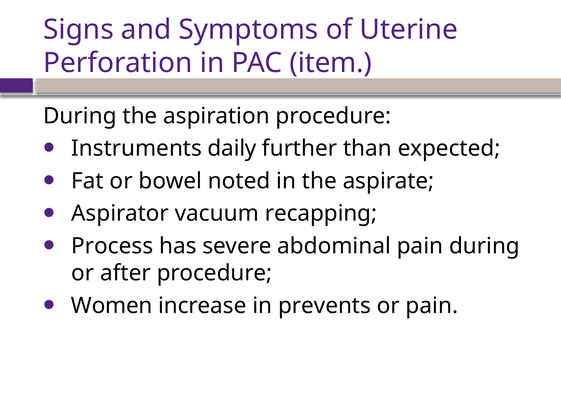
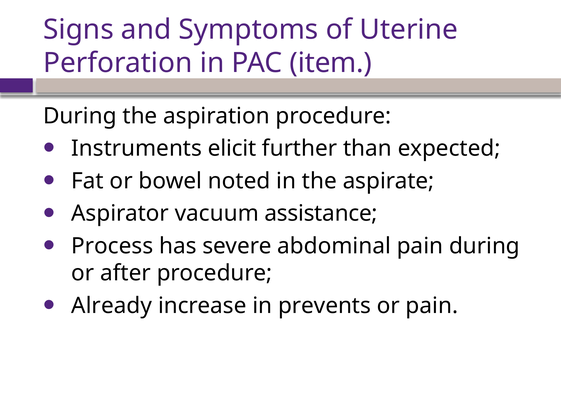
daily: daily -> elicit
recapping: recapping -> assistance
Women: Women -> Already
